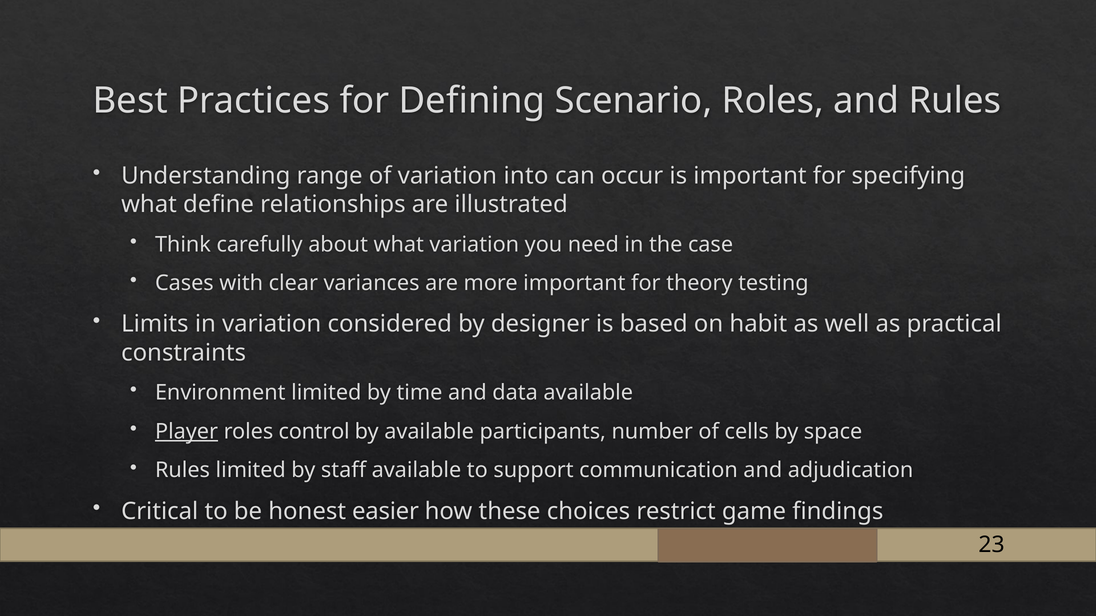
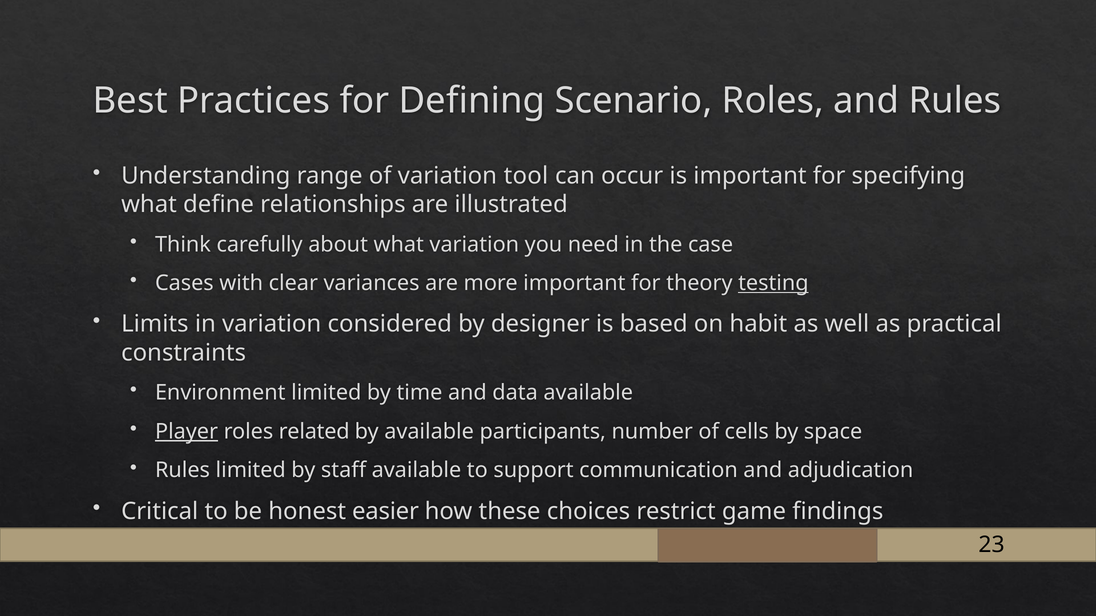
into: into -> tool
testing underline: none -> present
control: control -> related
